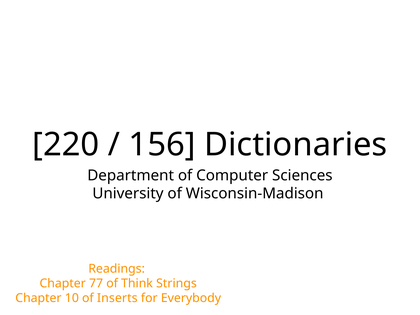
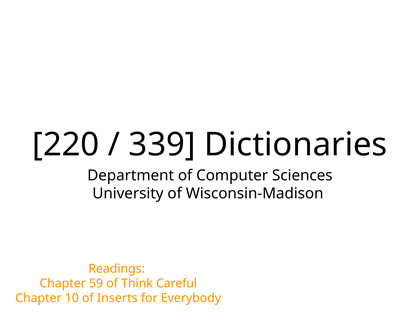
156: 156 -> 339
77: 77 -> 59
Strings: Strings -> Careful
